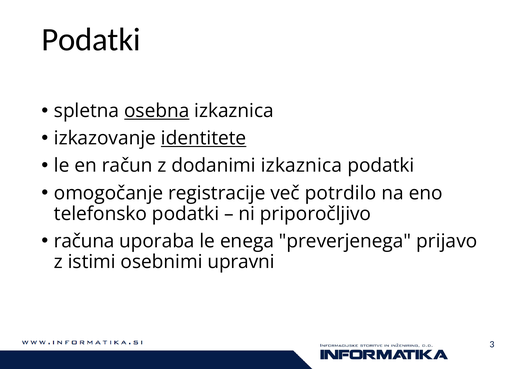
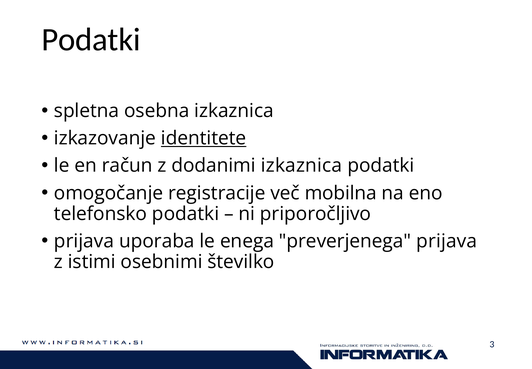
osebna underline: present -> none
potrdilo: potrdilo -> mobilna
računa at (84, 241): računa -> prijava
preverjenega prijavo: prijavo -> prijava
upravni: upravni -> številko
